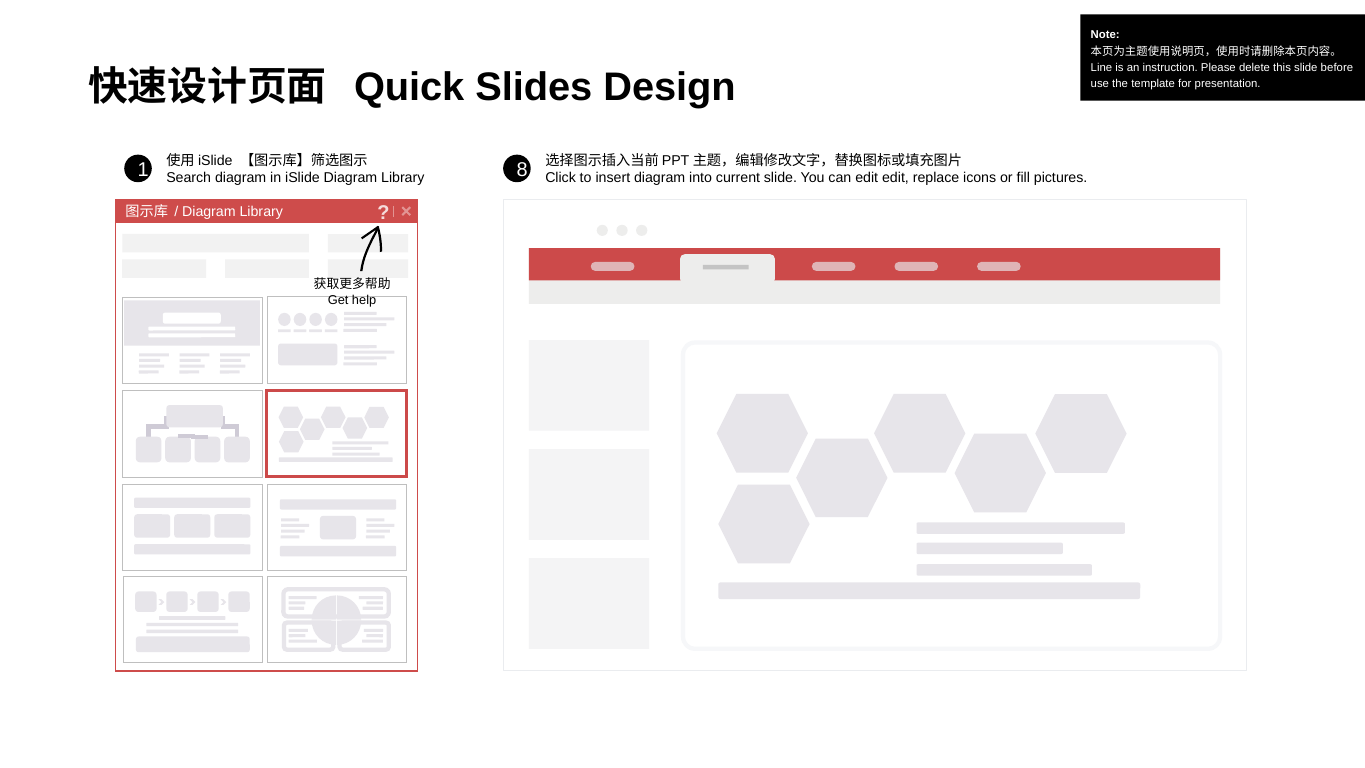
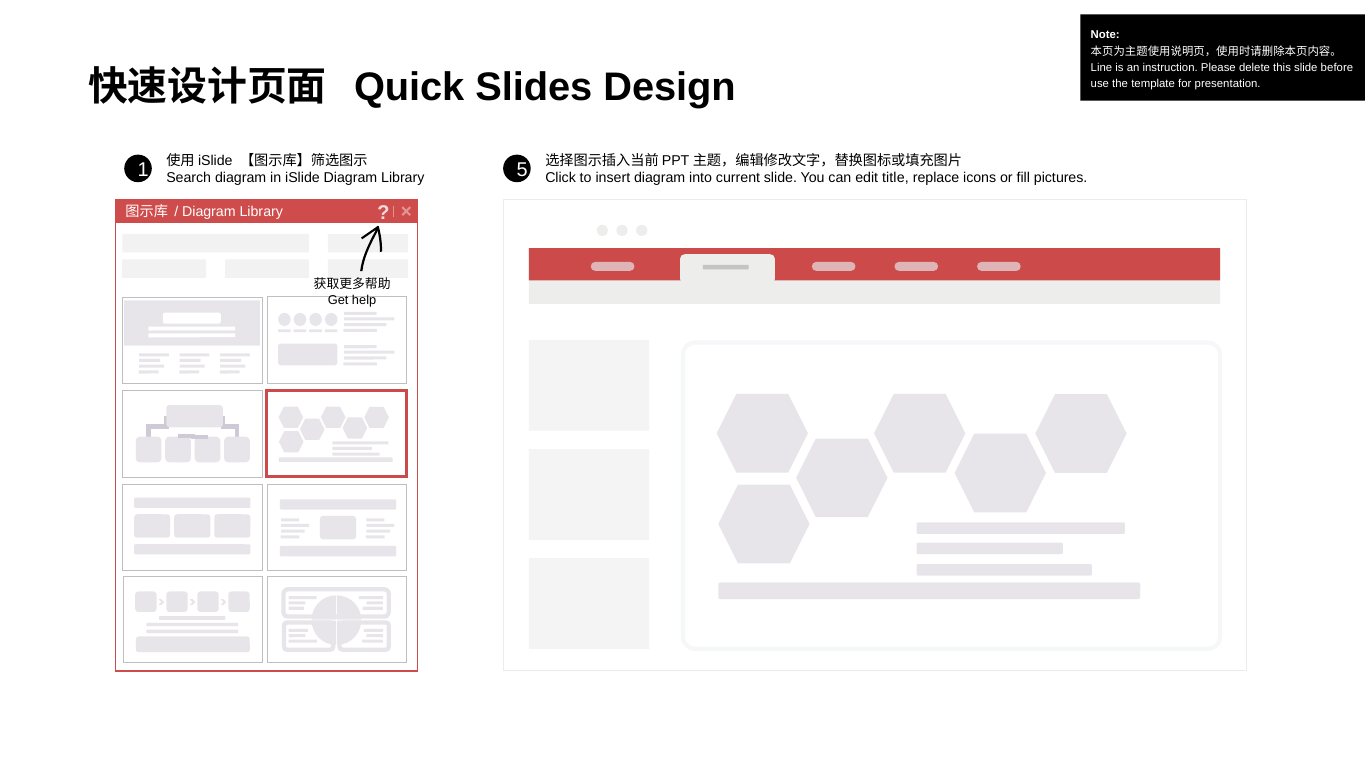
8: 8 -> 5
edit edit: edit -> title
